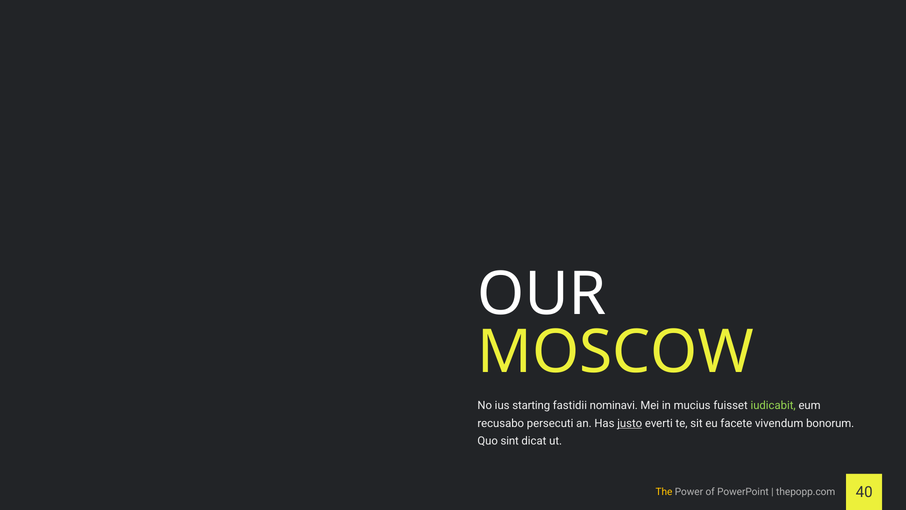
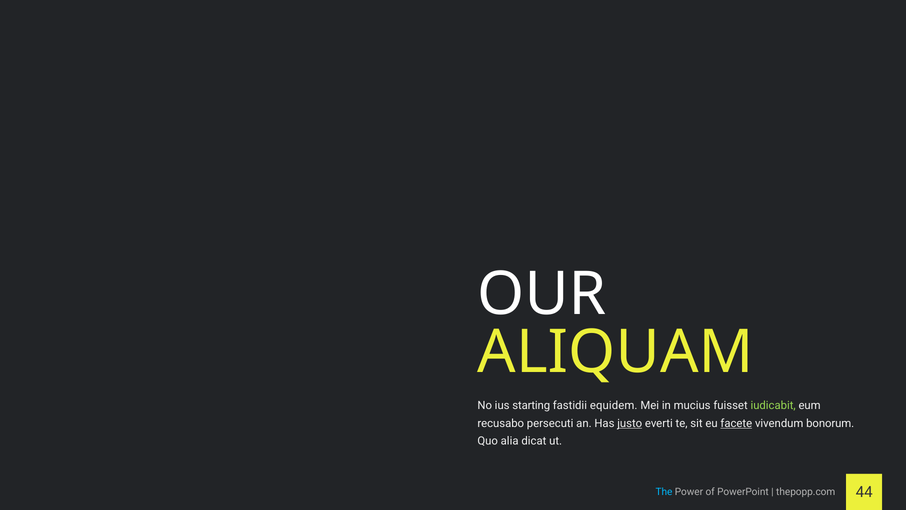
MOSCOW: MOSCOW -> ALIQUAM
nominavi: nominavi -> equidem
facete underline: none -> present
sint: sint -> alia
The colour: yellow -> light blue
40: 40 -> 44
